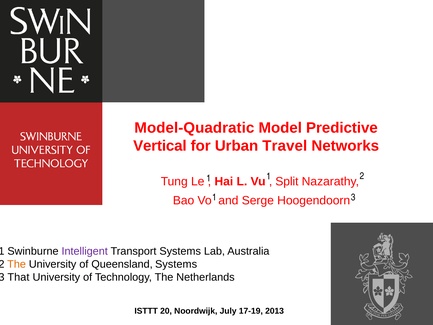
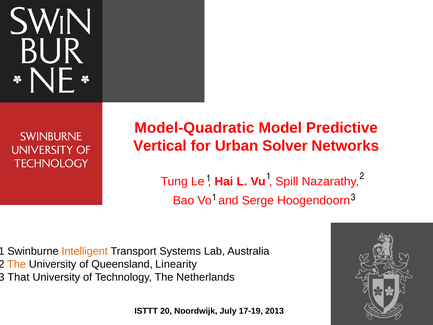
Travel: Travel -> Solver
Split: Split -> Spill
Intelligent colour: purple -> orange
Queensland Systems: Systems -> Linearity
